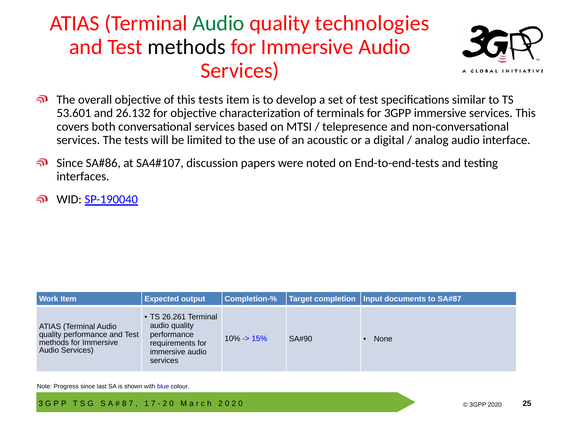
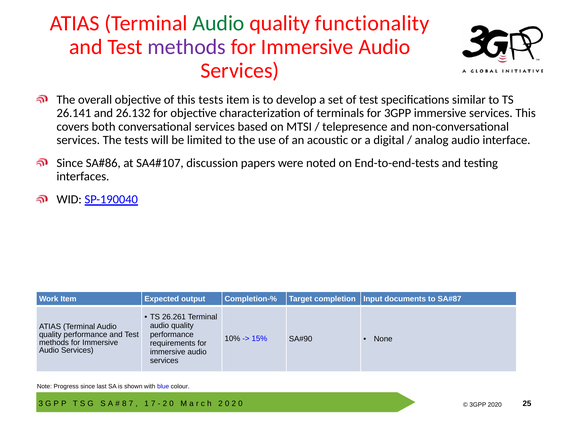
technologies: technologies -> functionality
methods at (187, 47) colour: black -> purple
53.601: 53.601 -> 26.141
